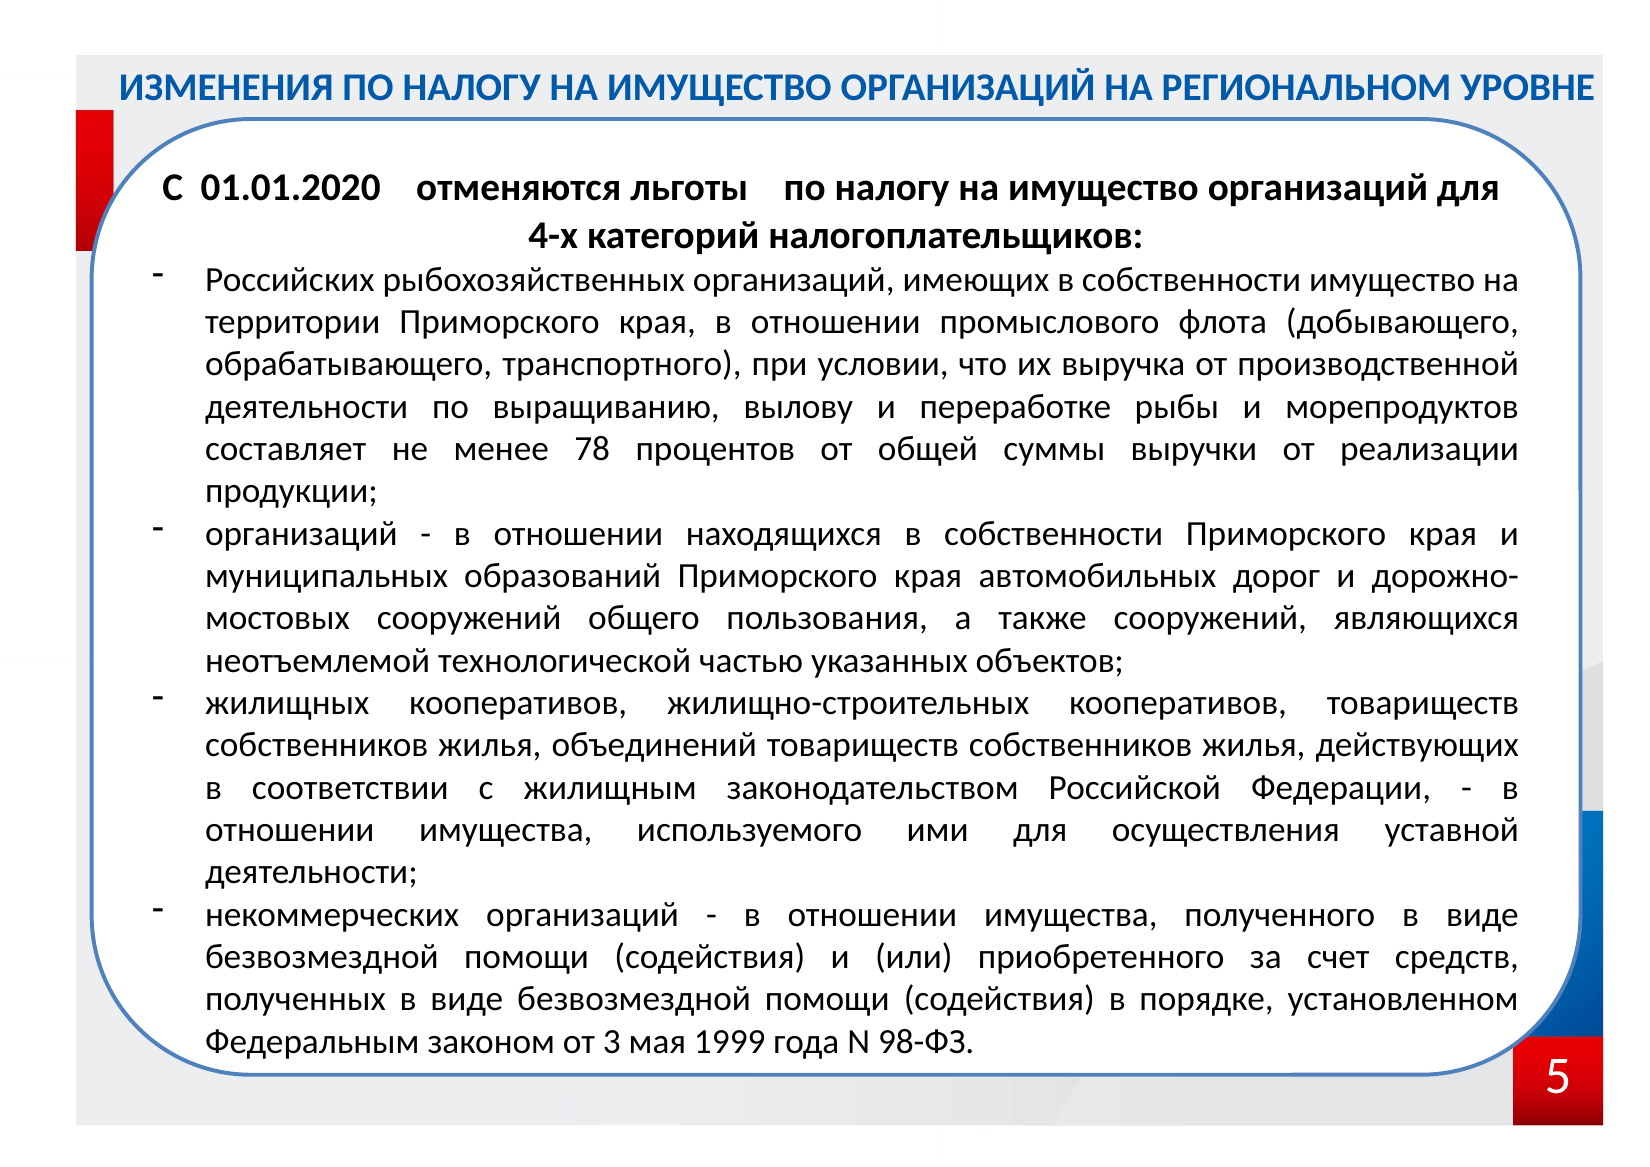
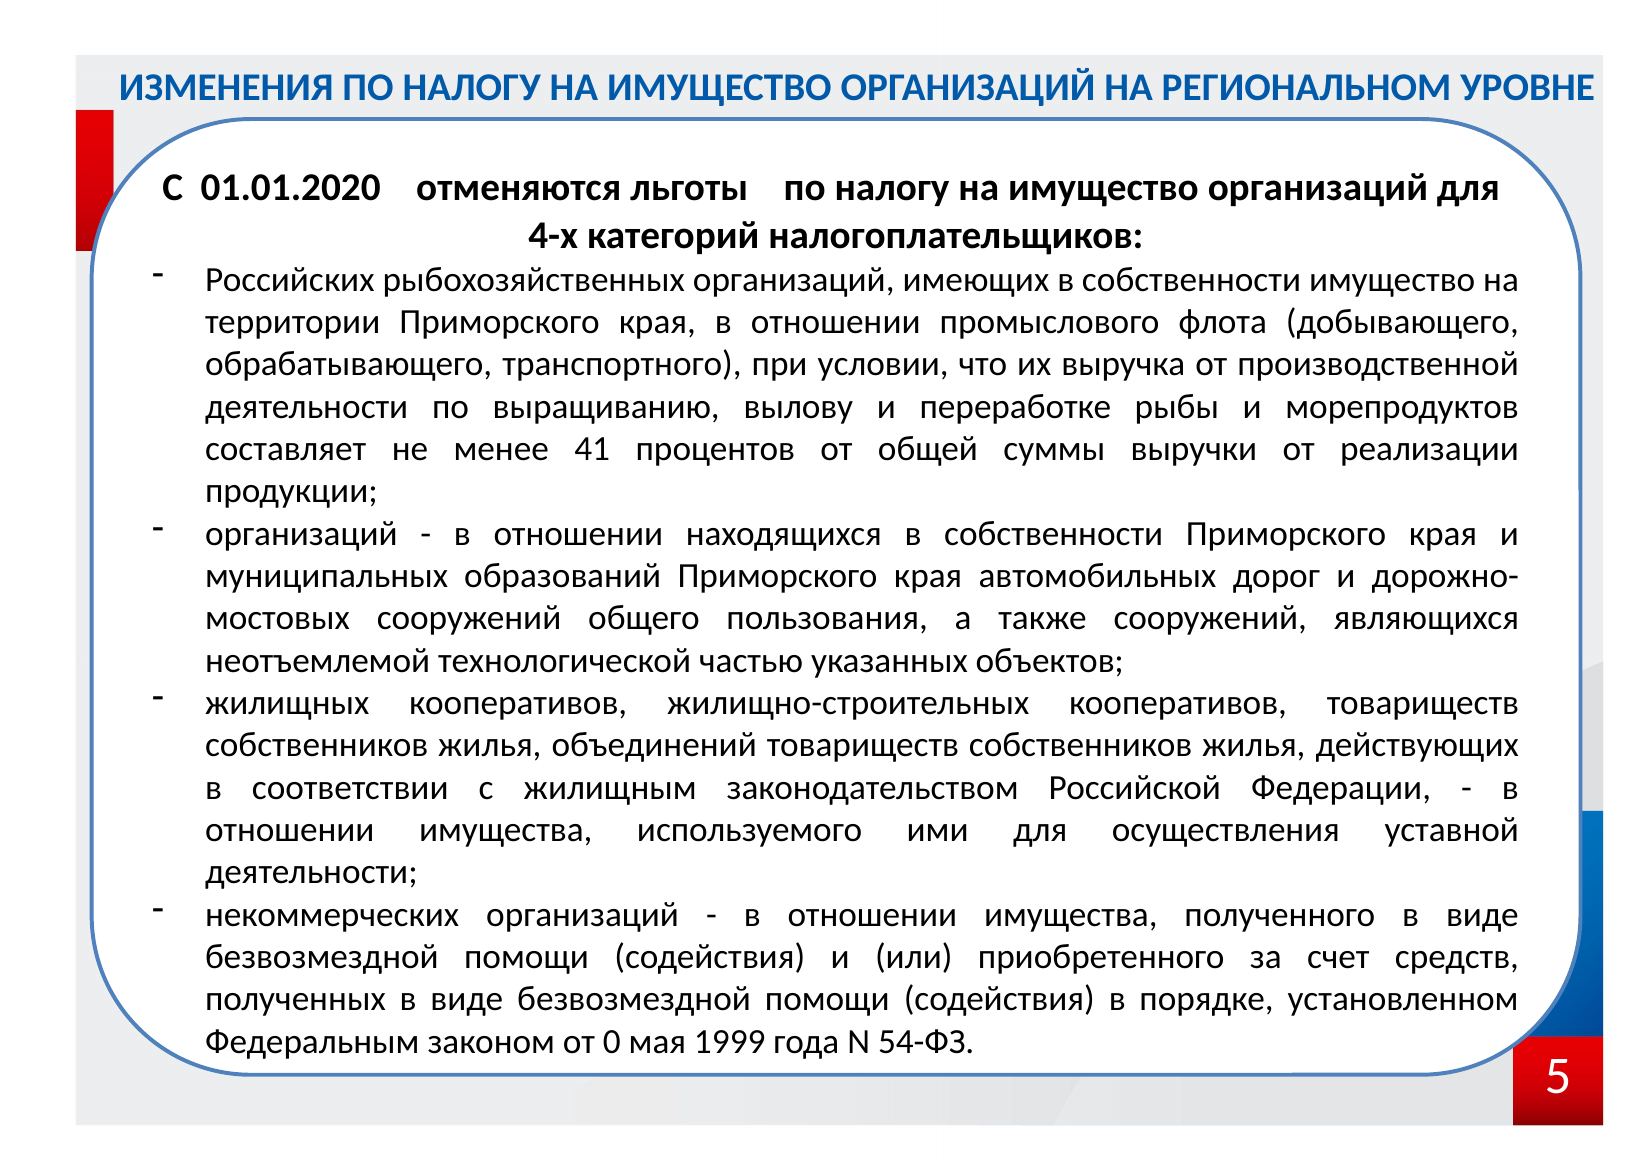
78: 78 -> 41
3: 3 -> 0
98-ФЗ: 98-ФЗ -> 54-ФЗ
